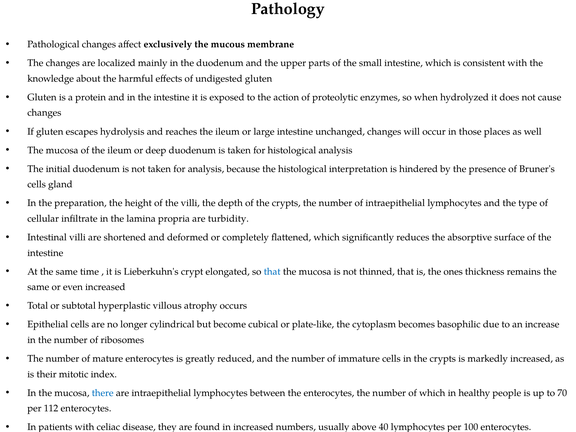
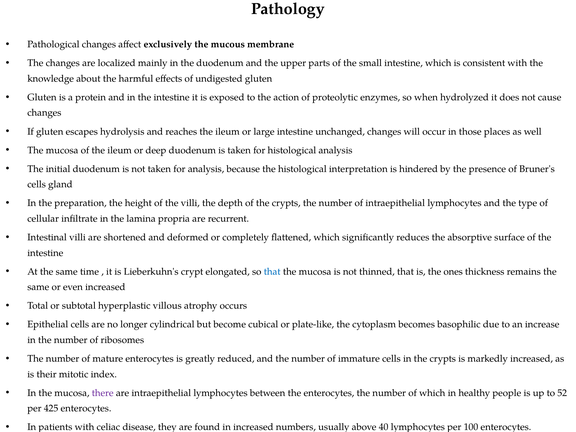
turbidity: turbidity -> recurrent
there colour: blue -> purple
70: 70 -> 52
112: 112 -> 425
